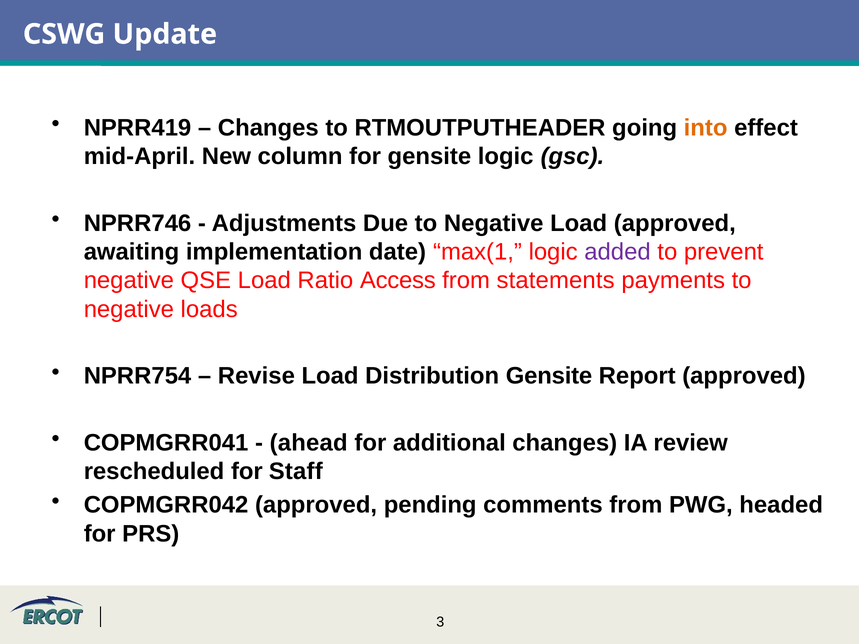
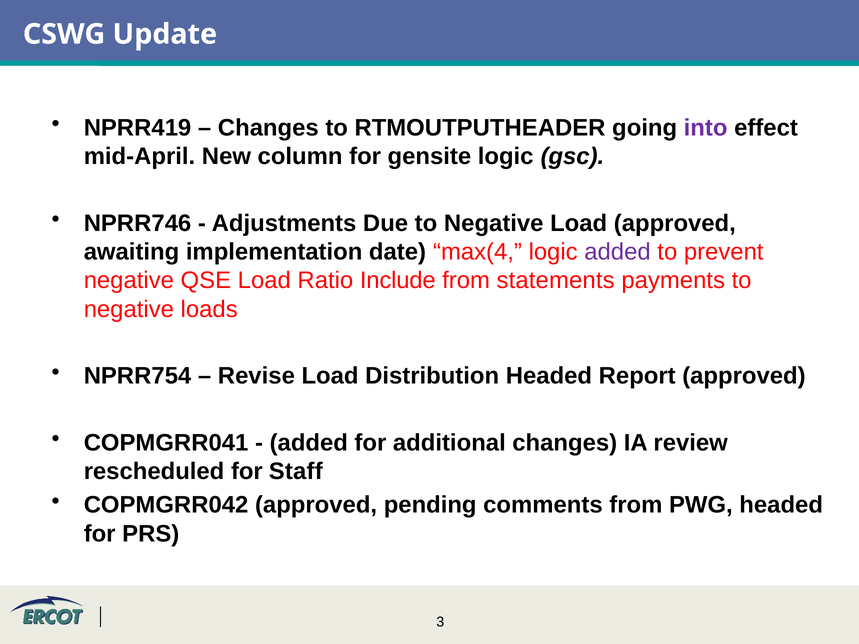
into colour: orange -> purple
max(1: max(1 -> max(4
Access: Access -> Include
Distribution Gensite: Gensite -> Headed
ahead at (309, 443): ahead -> added
